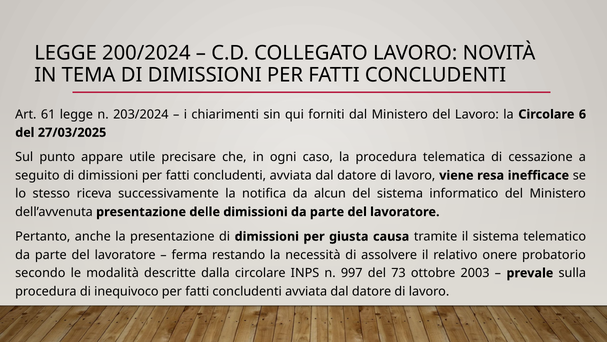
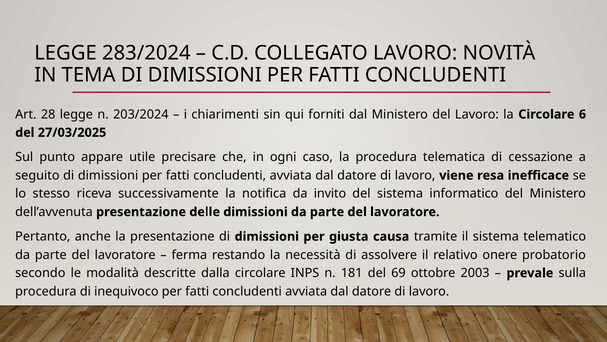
200/2024: 200/2024 -> 283/2024
61: 61 -> 28
alcun: alcun -> invito
997: 997 -> 181
73: 73 -> 69
